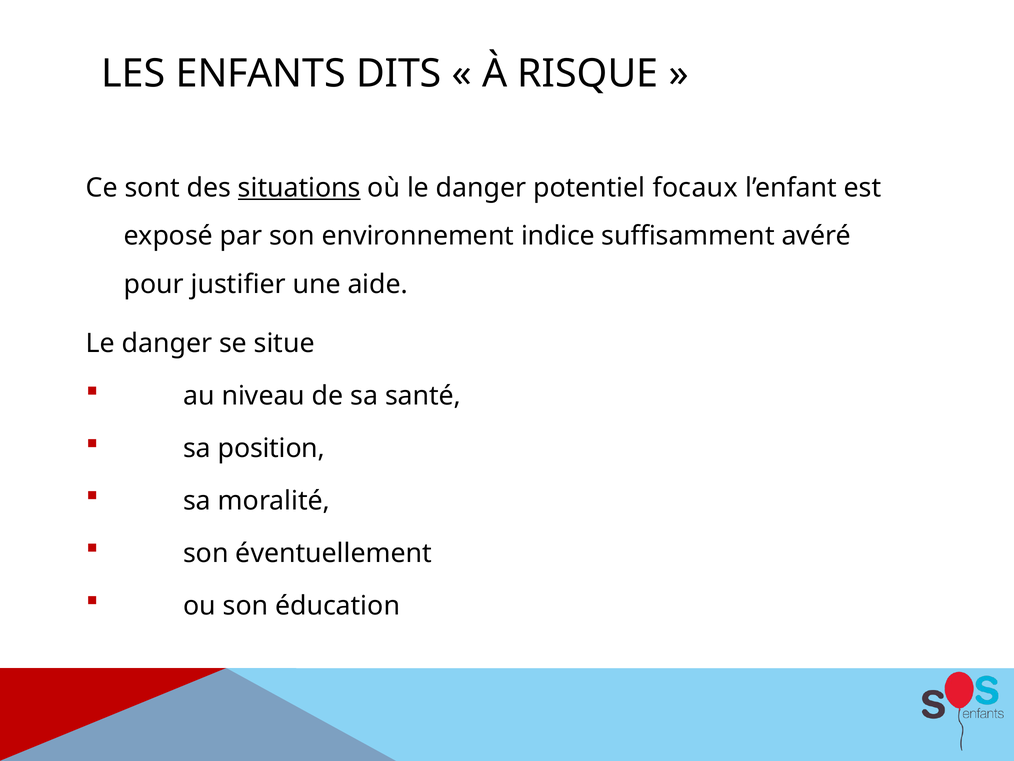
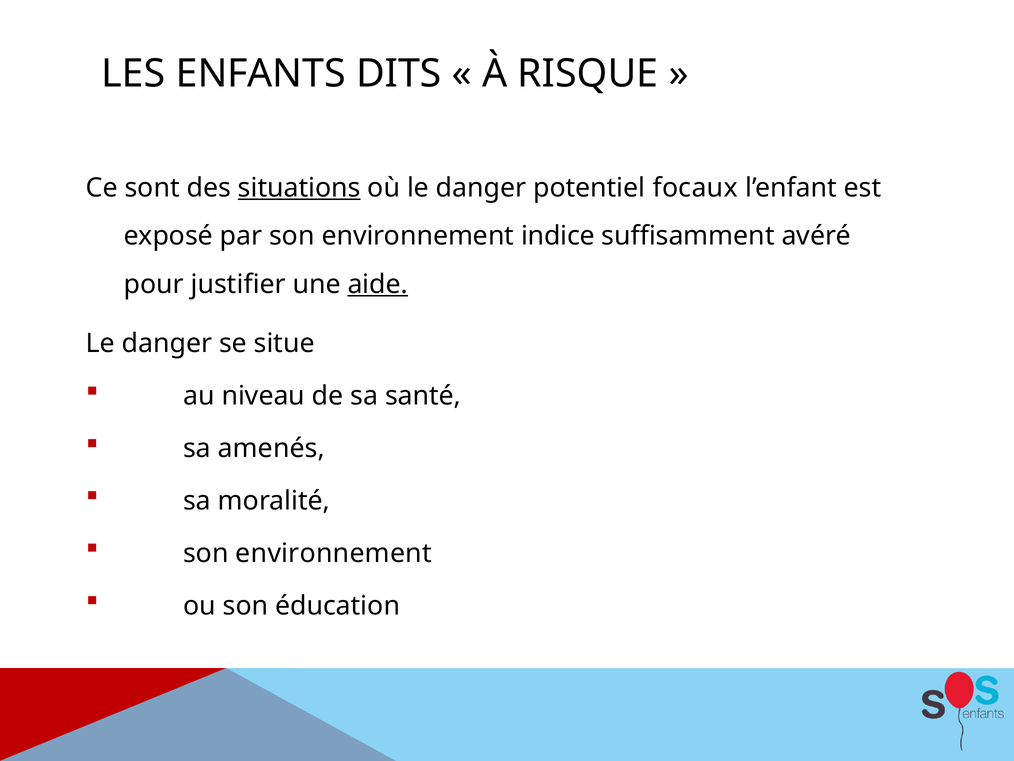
aide underline: none -> present
position: position -> amenés
éventuellement at (334, 553): éventuellement -> environnement
